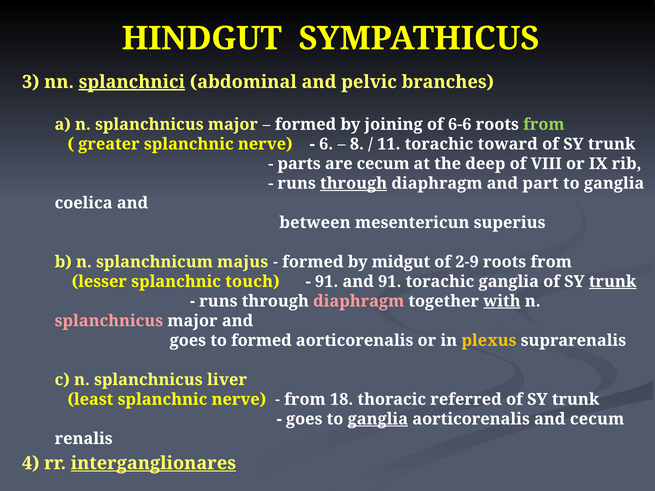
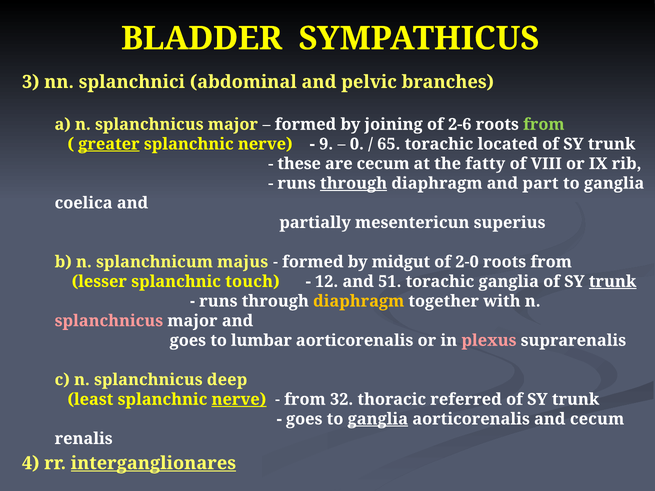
HINDGUT: HINDGUT -> BLADDER
splanchnici underline: present -> none
6-6: 6-6 -> 2-6
greater underline: none -> present
6: 6 -> 9
8: 8 -> 0
11: 11 -> 65
toward: toward -> located
parts: parts -> these
deep: deep -> fatty
between: between -> partially
2-9: 2-9 -> 2-0
91 at (327, 282): 91 -> 12
and 91: 91 -> 51
diaphragm at (359, 301) colour: pink -> yellow
with underline: present -> none
to formed: formed -> lumbar
plexus colour: yellow -> pink
liver: liver -> deep
nerve at (239, 400) underline: none -> present
18: 18 -> 32
